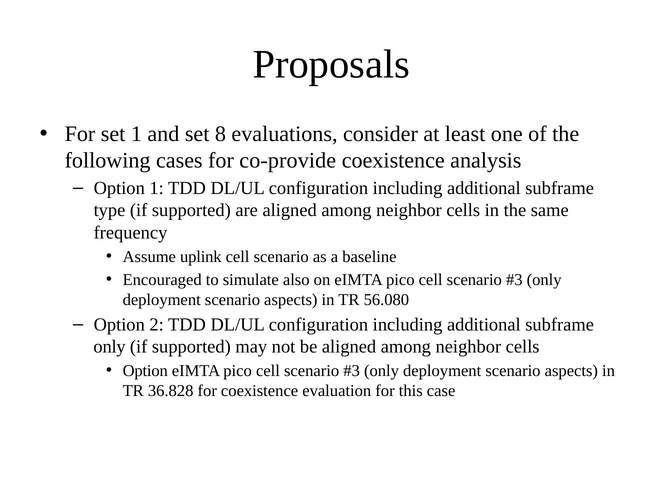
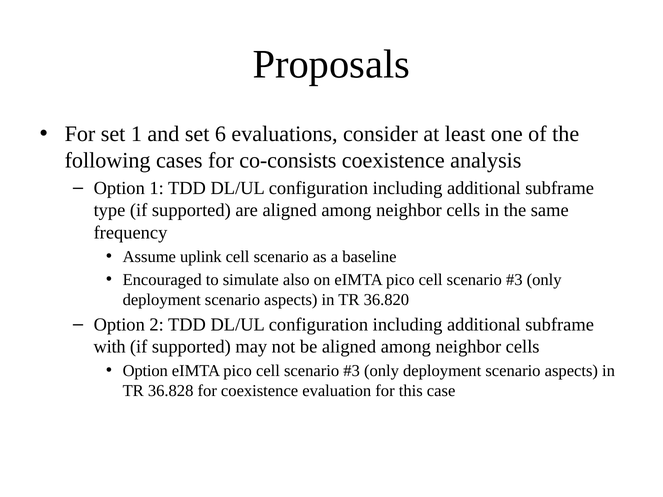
8: 8 -> 6
co-provide: co-provide -> co-consists
56.080: 56.080 -> 36.820
only at (110, 347): only -> with
